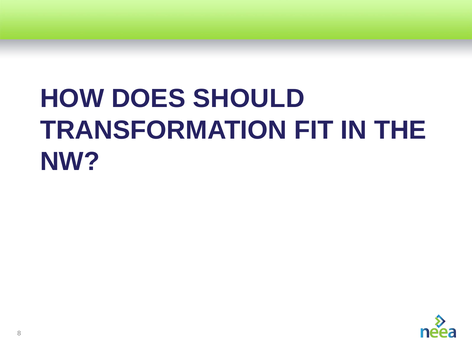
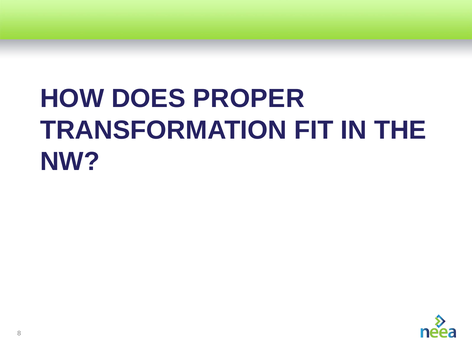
SHOULD: SHOULD -> PROPER
